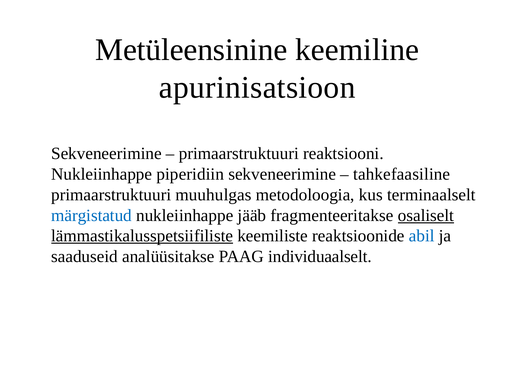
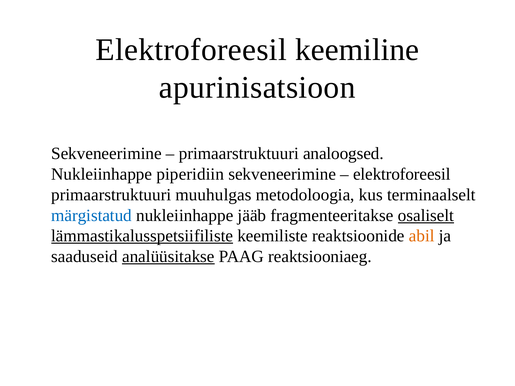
Metüleensinine at (191, 50): Metüleensinine -> Elektroforeesil
reaktsiooni: reaktsiooni -> analoogsed
tahkefaasiline at (402, 174): tahkefaasiline -> elektroforeesil
abil colour: blue -> orange
analüüsitakse underline: none -> present
individuaalselt: individuaalselt -> reaktsiooniaeg
